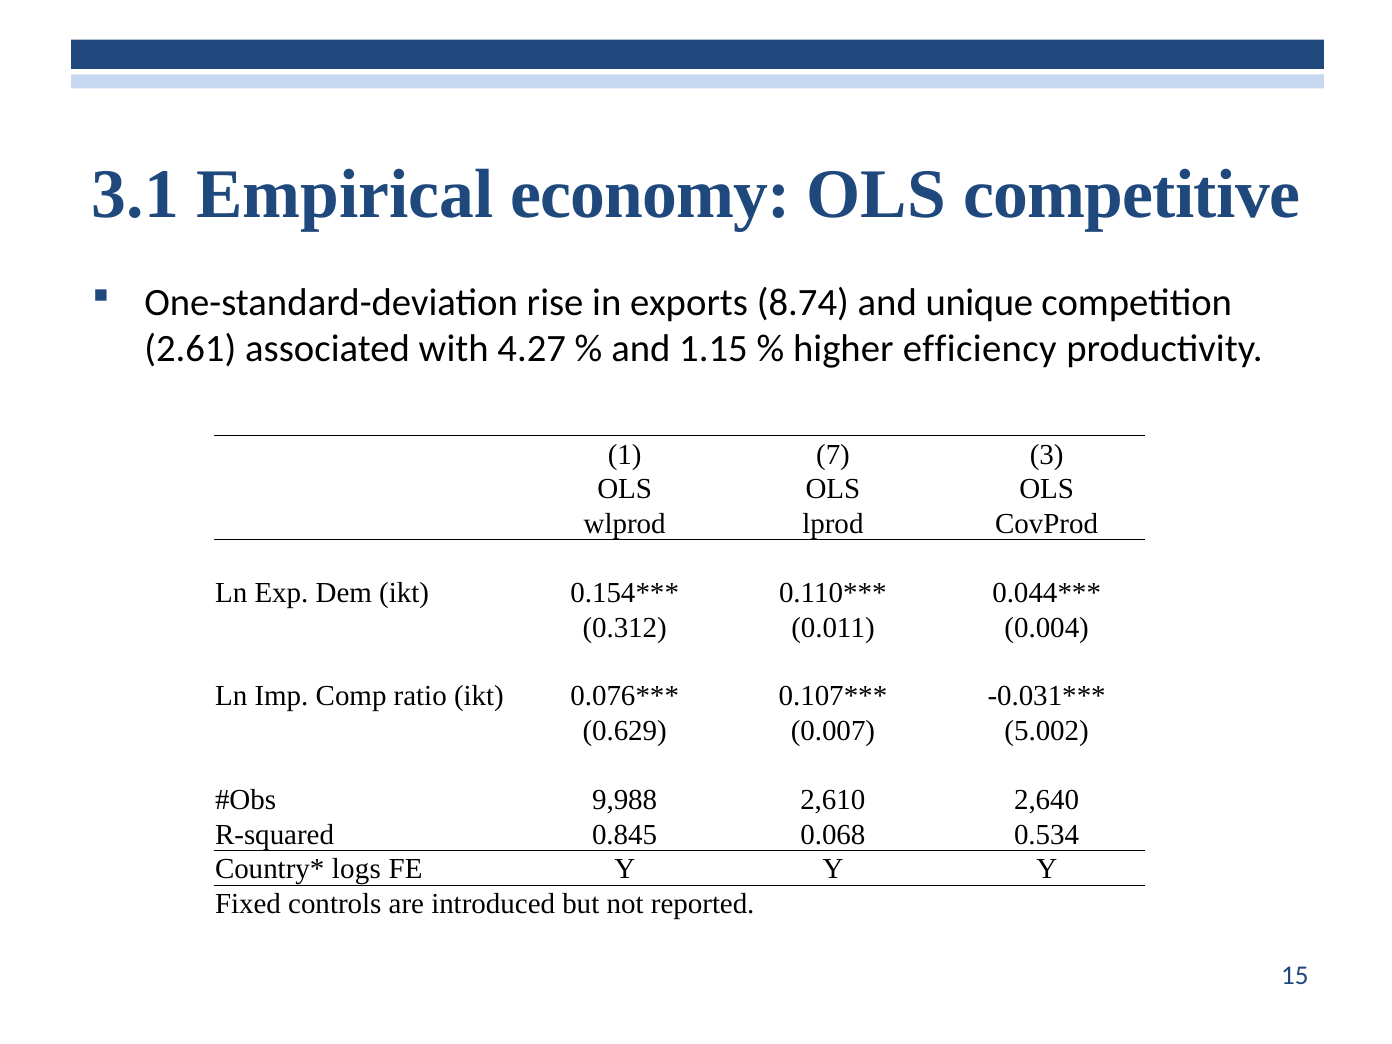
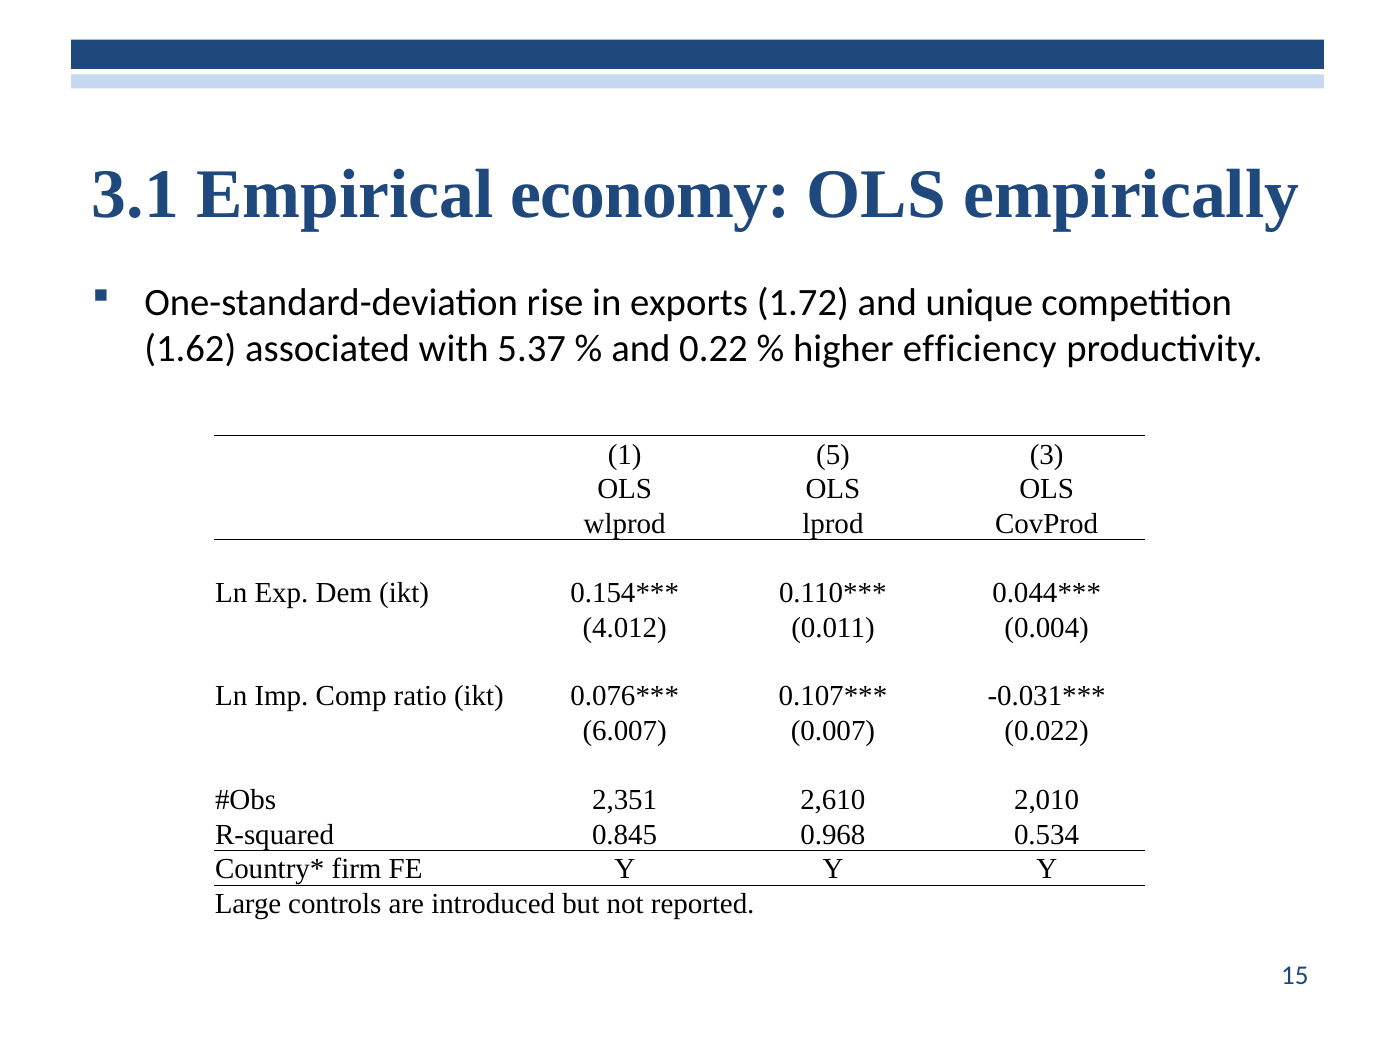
competitive: competitive -> empirically
8.74: 8.74 -> 1.72
2.61: 2.61 -> 1.62
4.27: 4.27 -> 5.37
1.15: 1.15 -> 0.22
7: 7 -> 5
0.312: 0.312 -> 4.012
0.629: 0.629 -> 6.007
5.002: 5.002 -> 0.022
9,988: 9,988 -> 2,351
2,640: 2,640 -> 2,010
0.068: 0.068 -> 0.968
logs: logs -> firm
Fixed: Fixed -> Large
